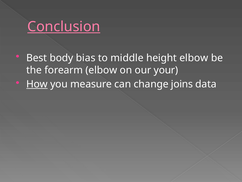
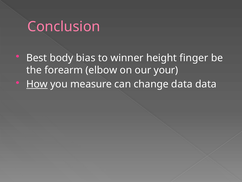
Conclusion underline: present -> none
middle: middle -> winner
height elbow: elbow -> finger
change joins: joins -> data
